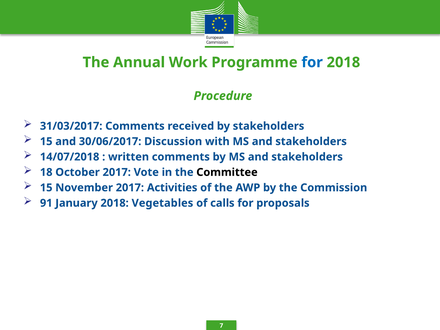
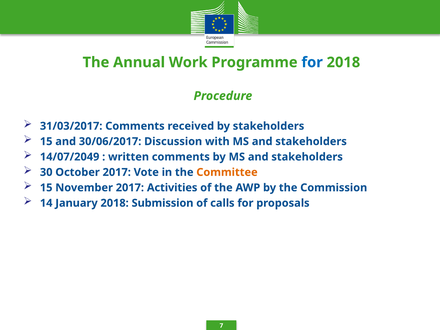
14/07/2018: 14/07/2018 -> 14/07/2049
18: 18 -> 30
Committee colour: black -> orange
91: 91 -> 14
Vegetables: Vegetables -> Submission
